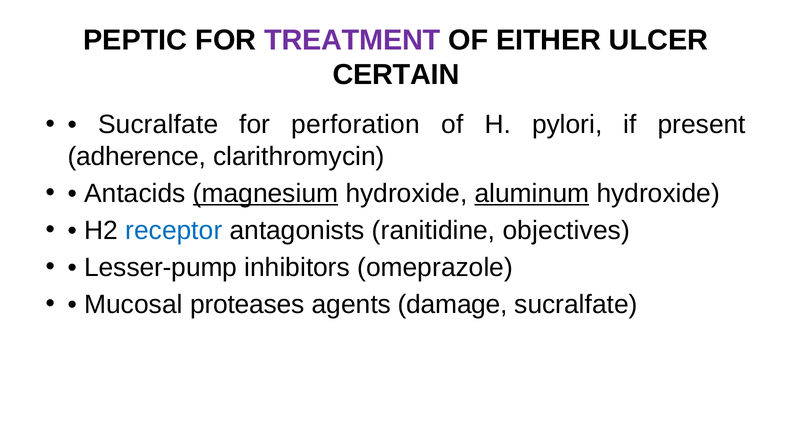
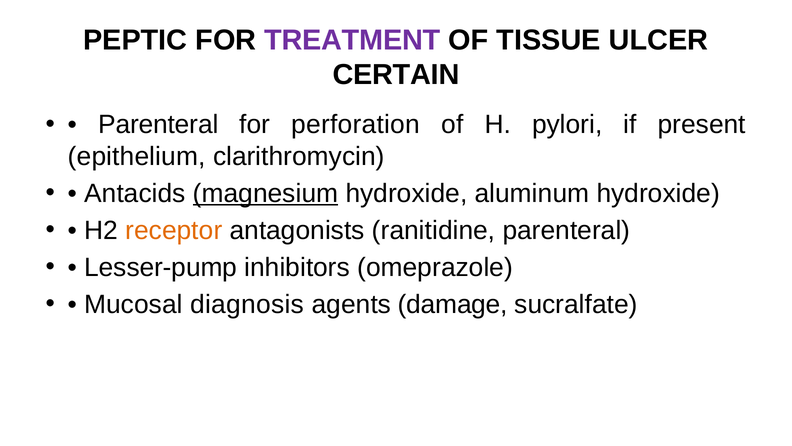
EITHER: EITHER -> TISSUE
Sucralfate at (158, 125): Sucralfate -> Parenteral
adherence: adherence -> epithelium
aluminum underline: present -> none
receptor colour: blue -> orange
ranitidine objectives: objectives -> parenteral
proteases: proteases -> diagnosis
